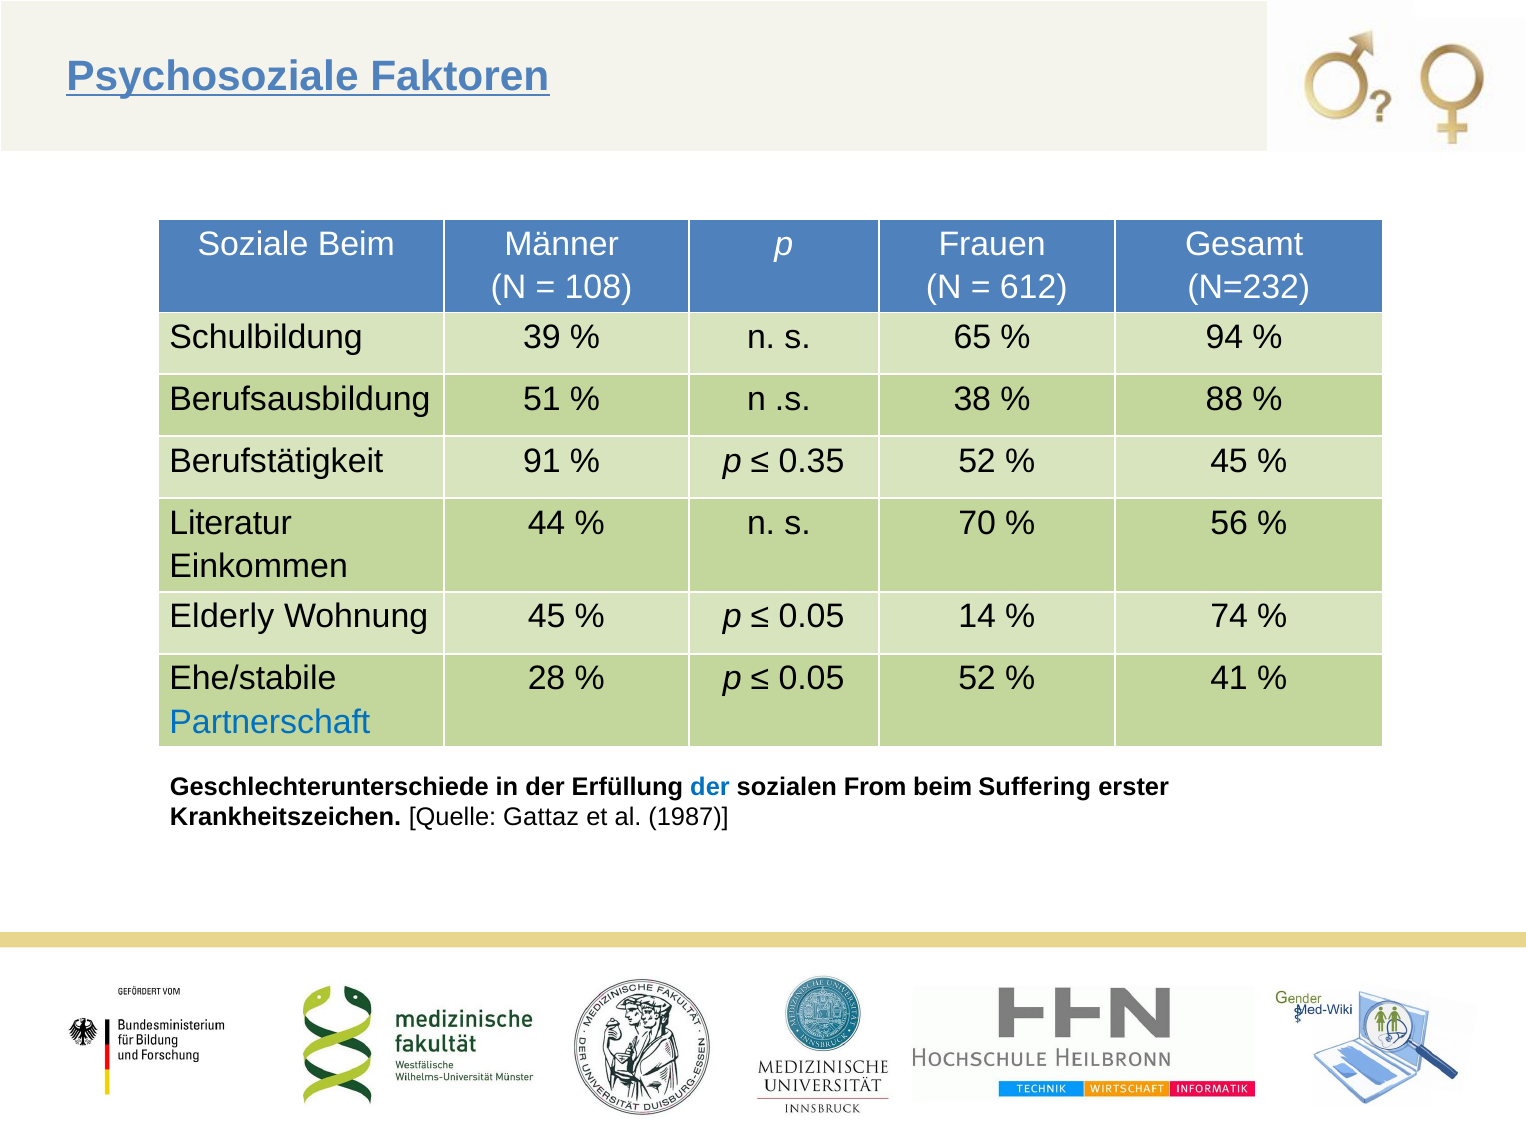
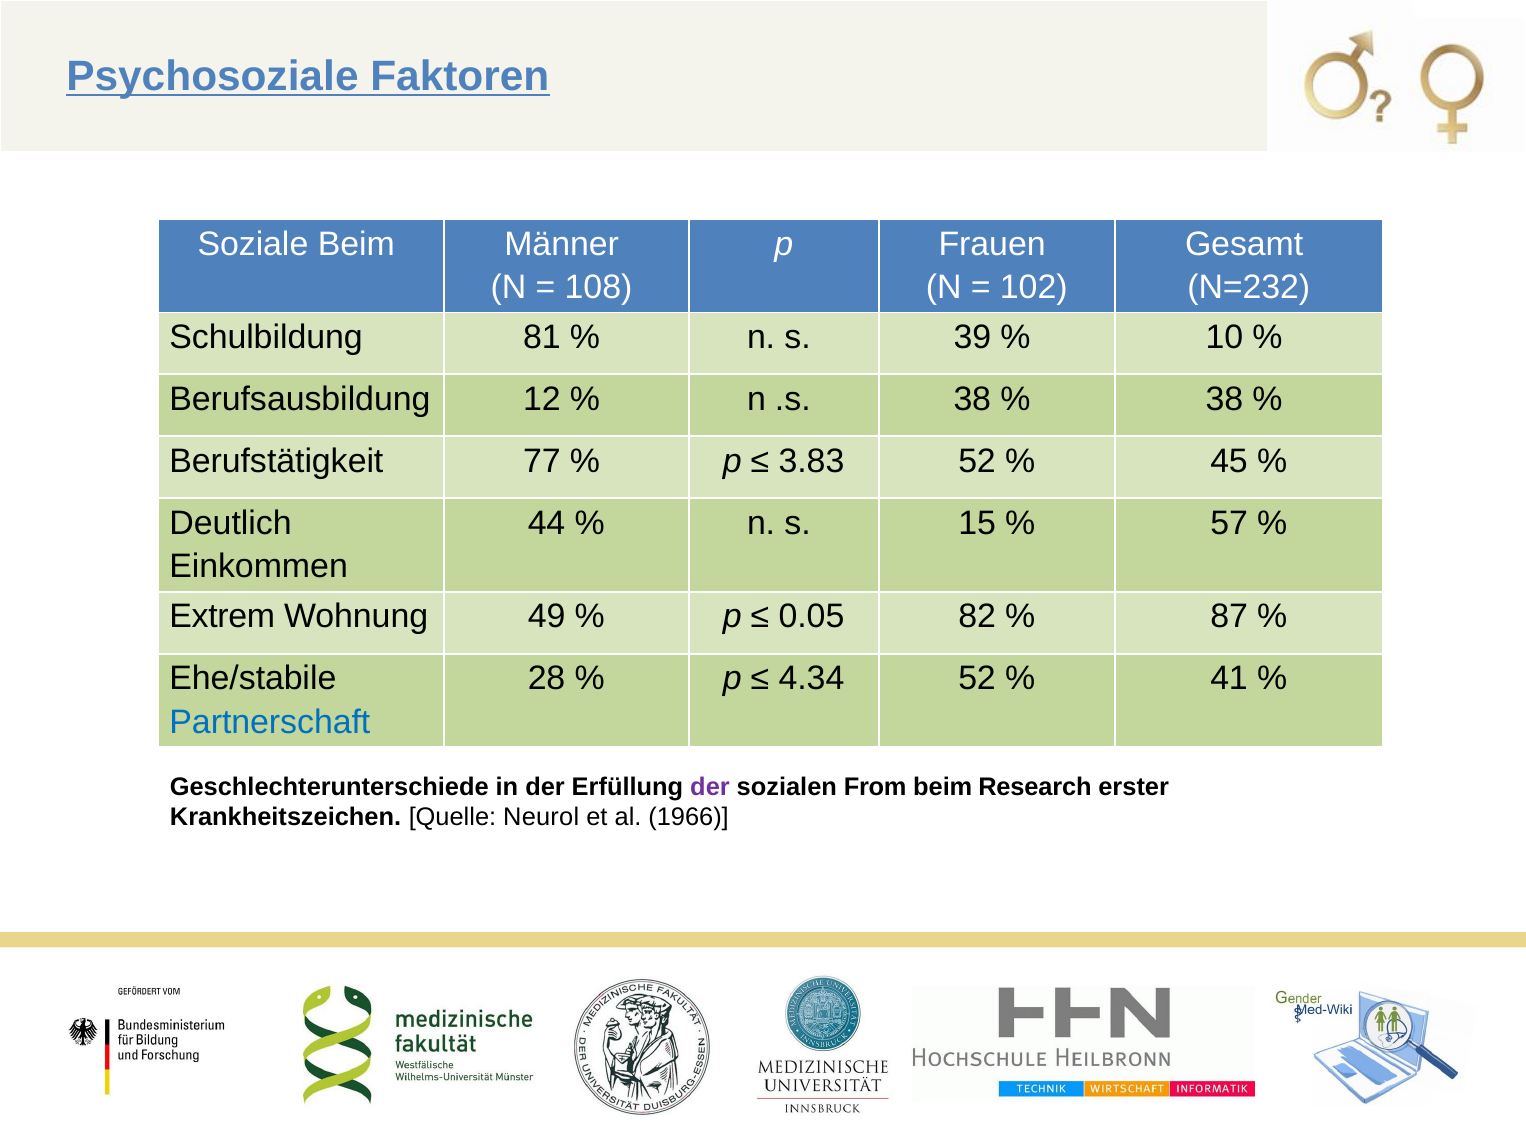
612: 612 -> 102
39: 39 -> 81
65: 65 -> 39
94: 94 -> 10
51: 51 -> 12
88 at (1224, 399): 88 -> 38
91: 91 -> 77
0.35: 0.35 -> 3.83
Literatur: Literatur -> Deutlich
70: 70 -> 15
56: 56 -> 57
Elderly: Elderly -> Extrem
Wohnung 45: 45 -> 49
14: 14 -> 82
74: 74 -> 87
0.05 at (811, 678): 0.05 -> 4.34
der at (710, 786) colour: blue -> purple
Suffering: Suffering -> Research
Gattaz: Gattaz -> Neurol
1987: 1987 -> 1966
